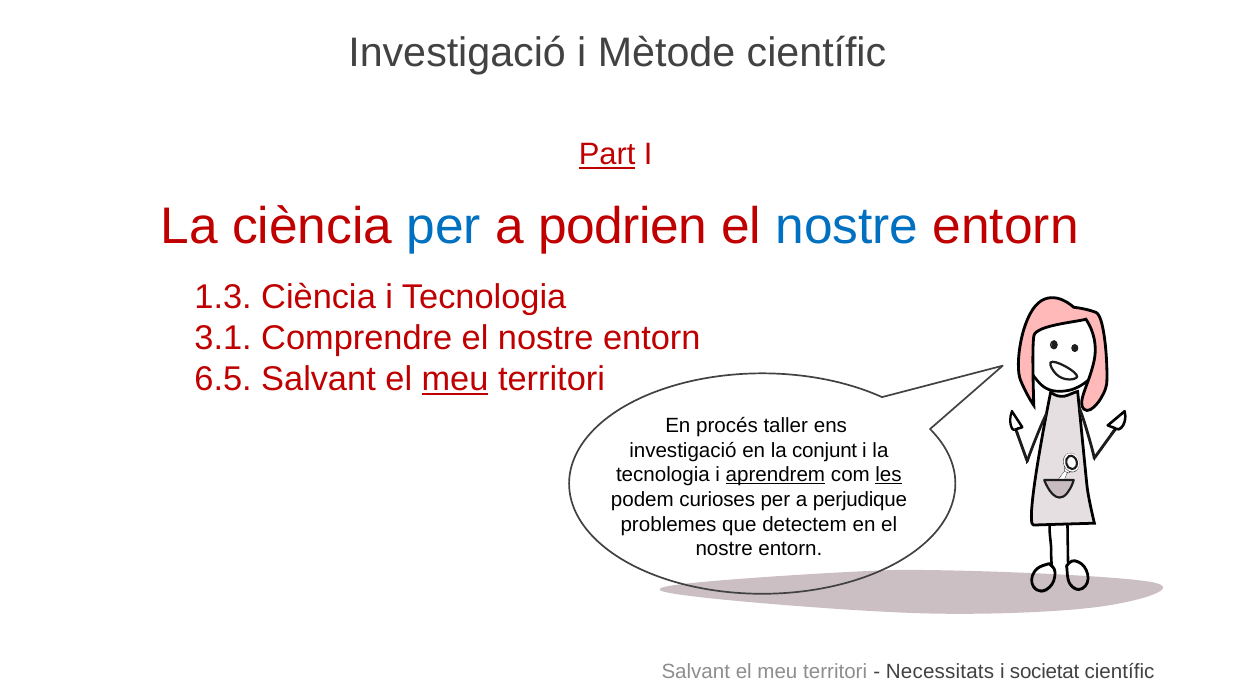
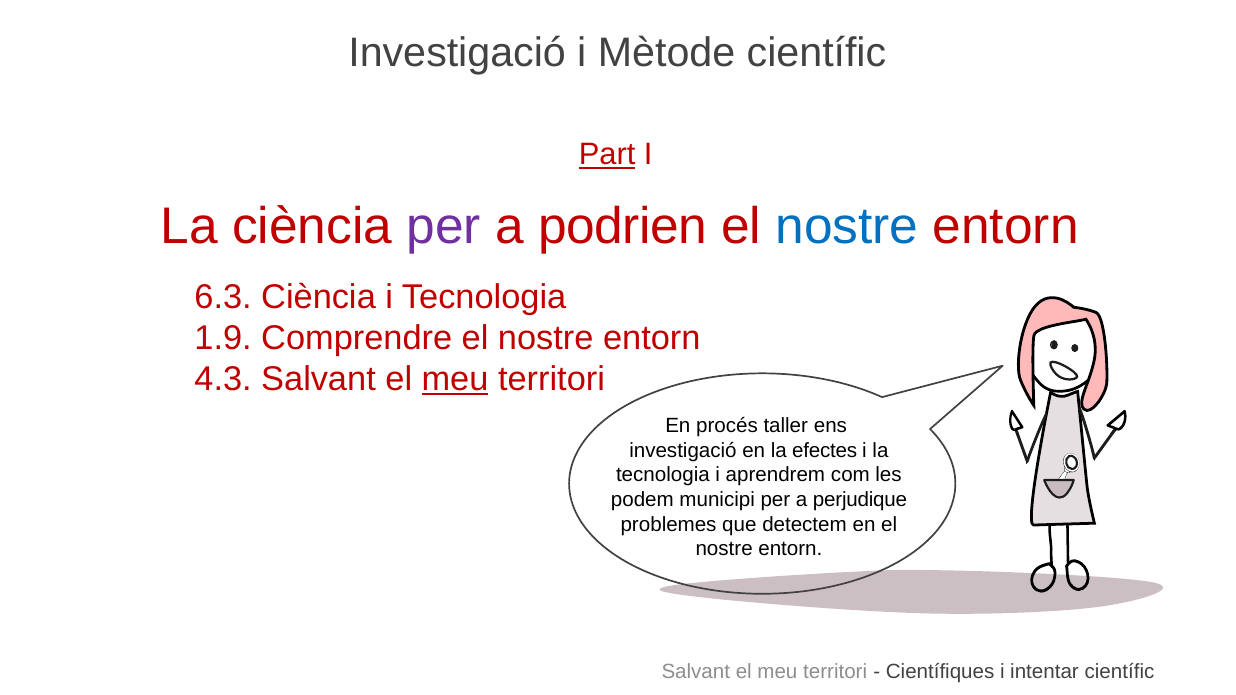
per at (444, 226) colour: blue -> purple
1.3: 1.3 -> 6.3
3.1: 3.1 -> 1.9
6.5: 6.5 -> 4.3
conjunt: conjunt -> efectes
aprendrem underline: present -> none
les underline: present -> none
curioses: curioses -> municipi
Necessitats: Necessitats -> Científiques
societat: societat -> intentar
